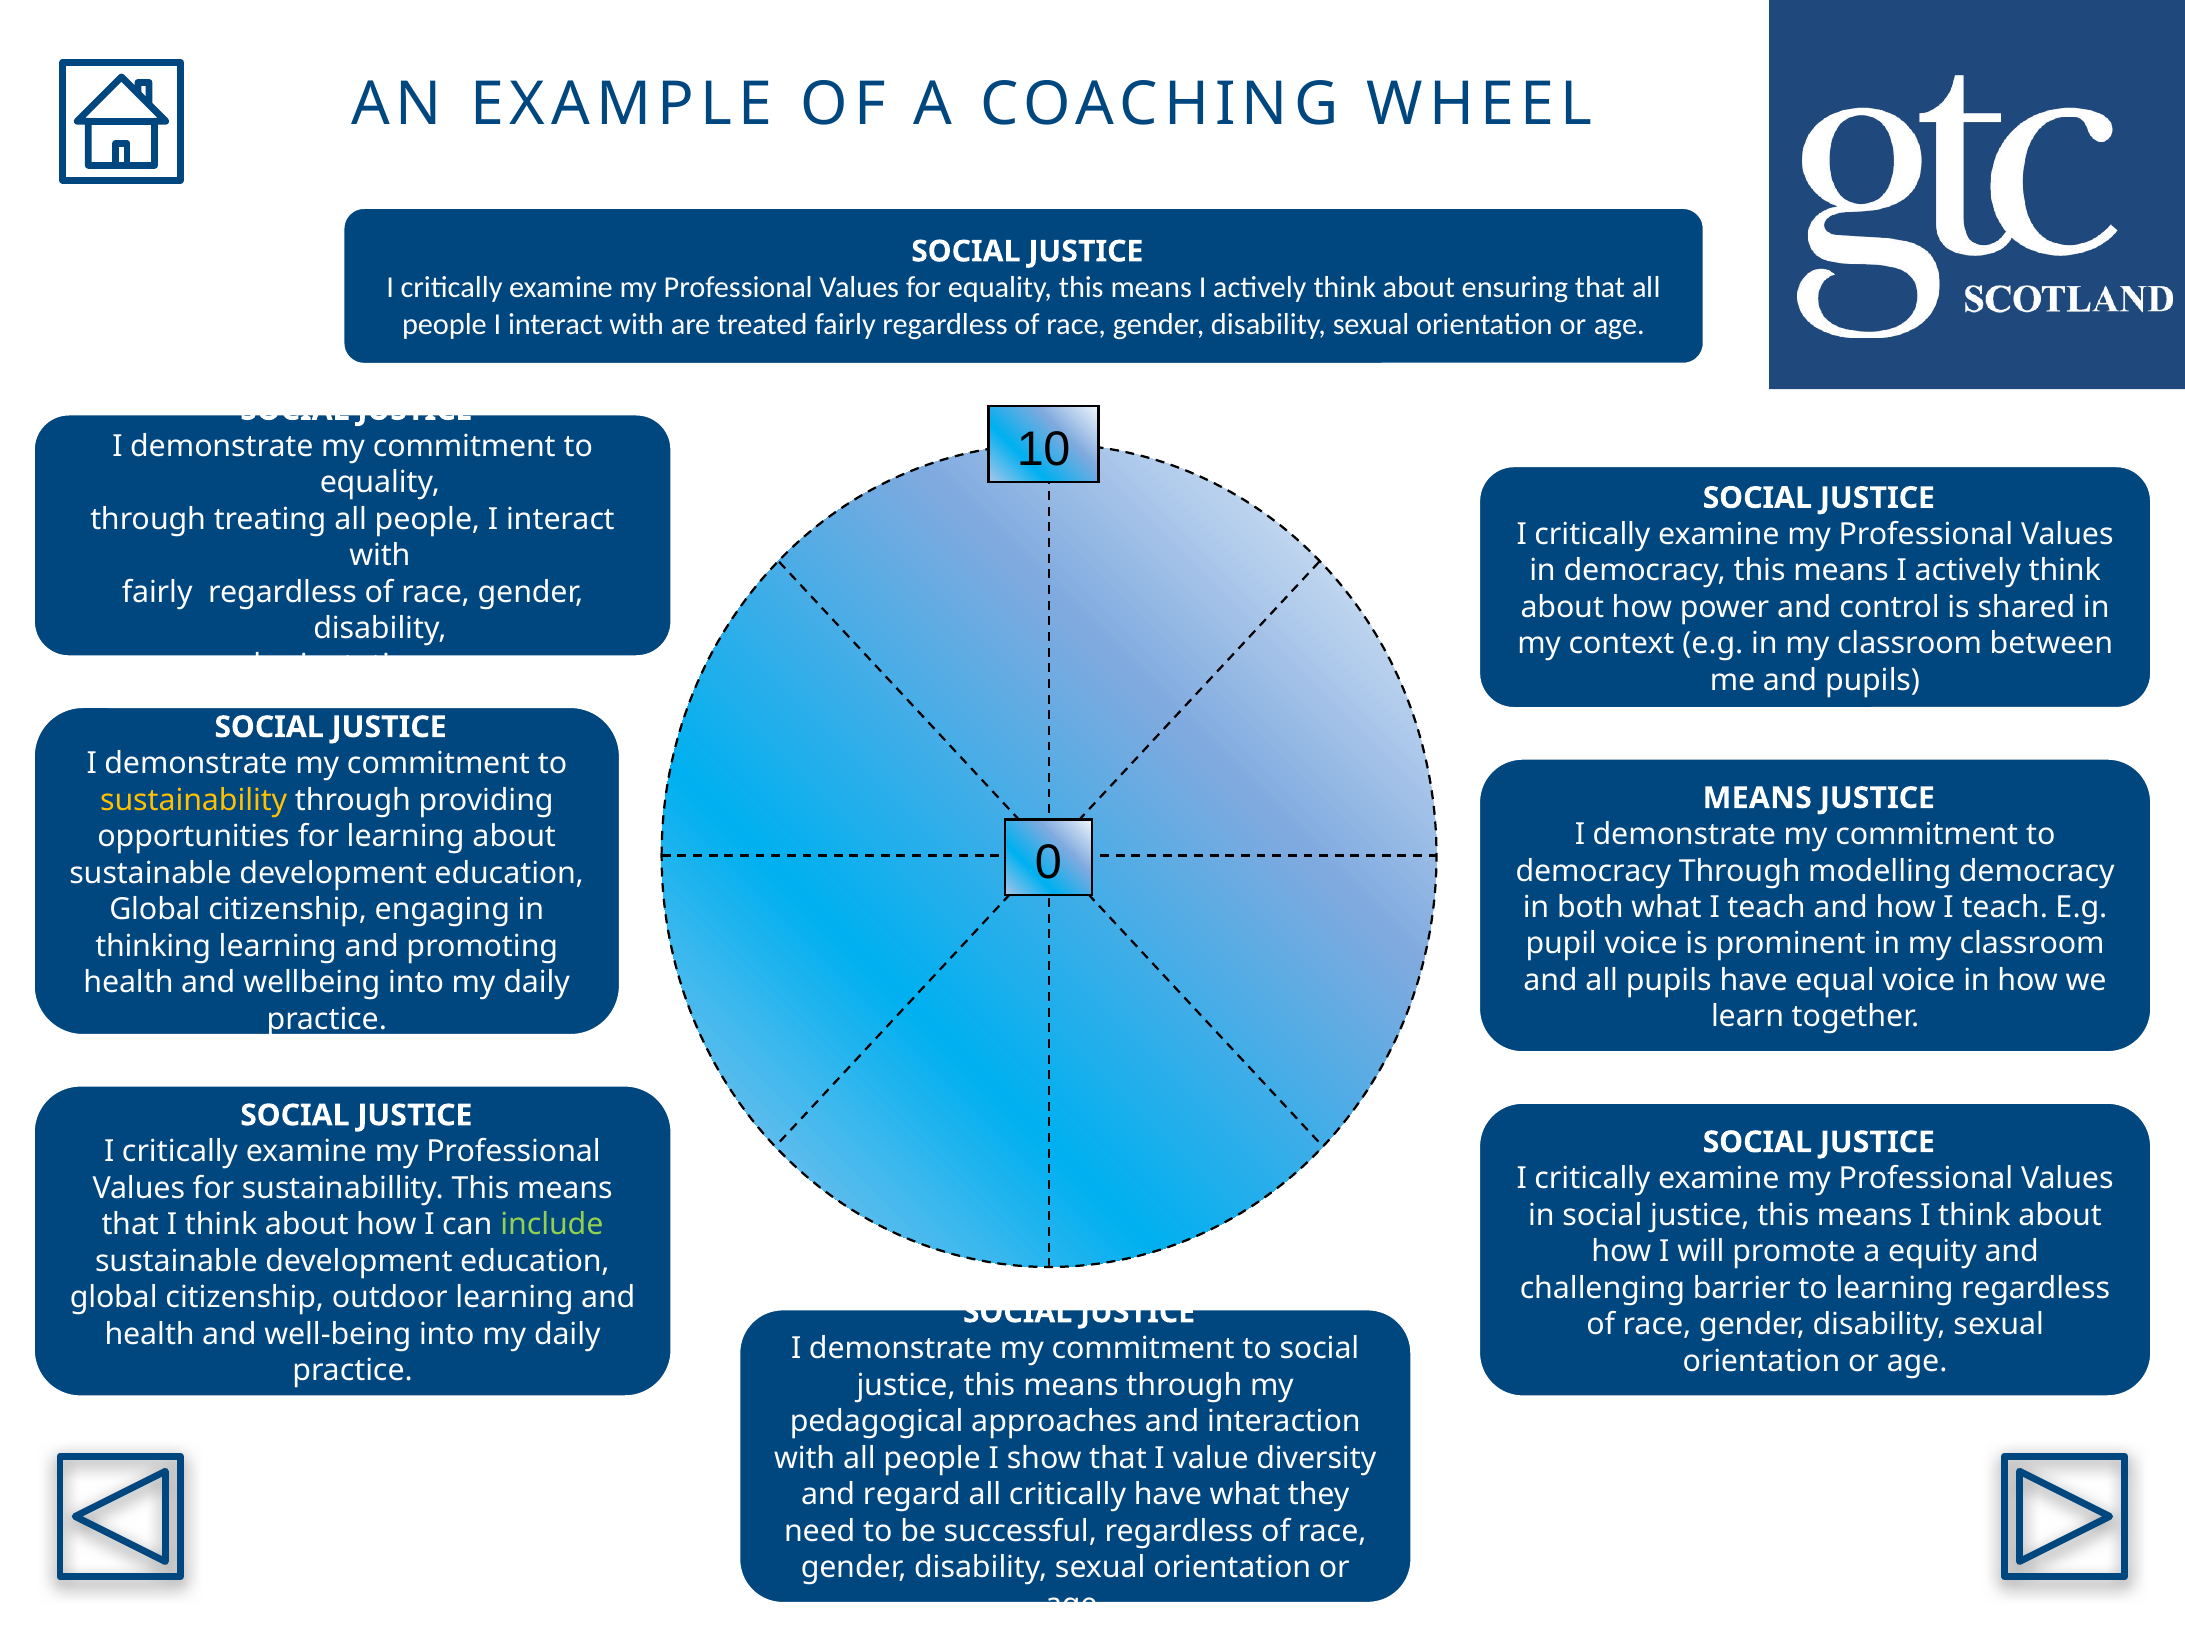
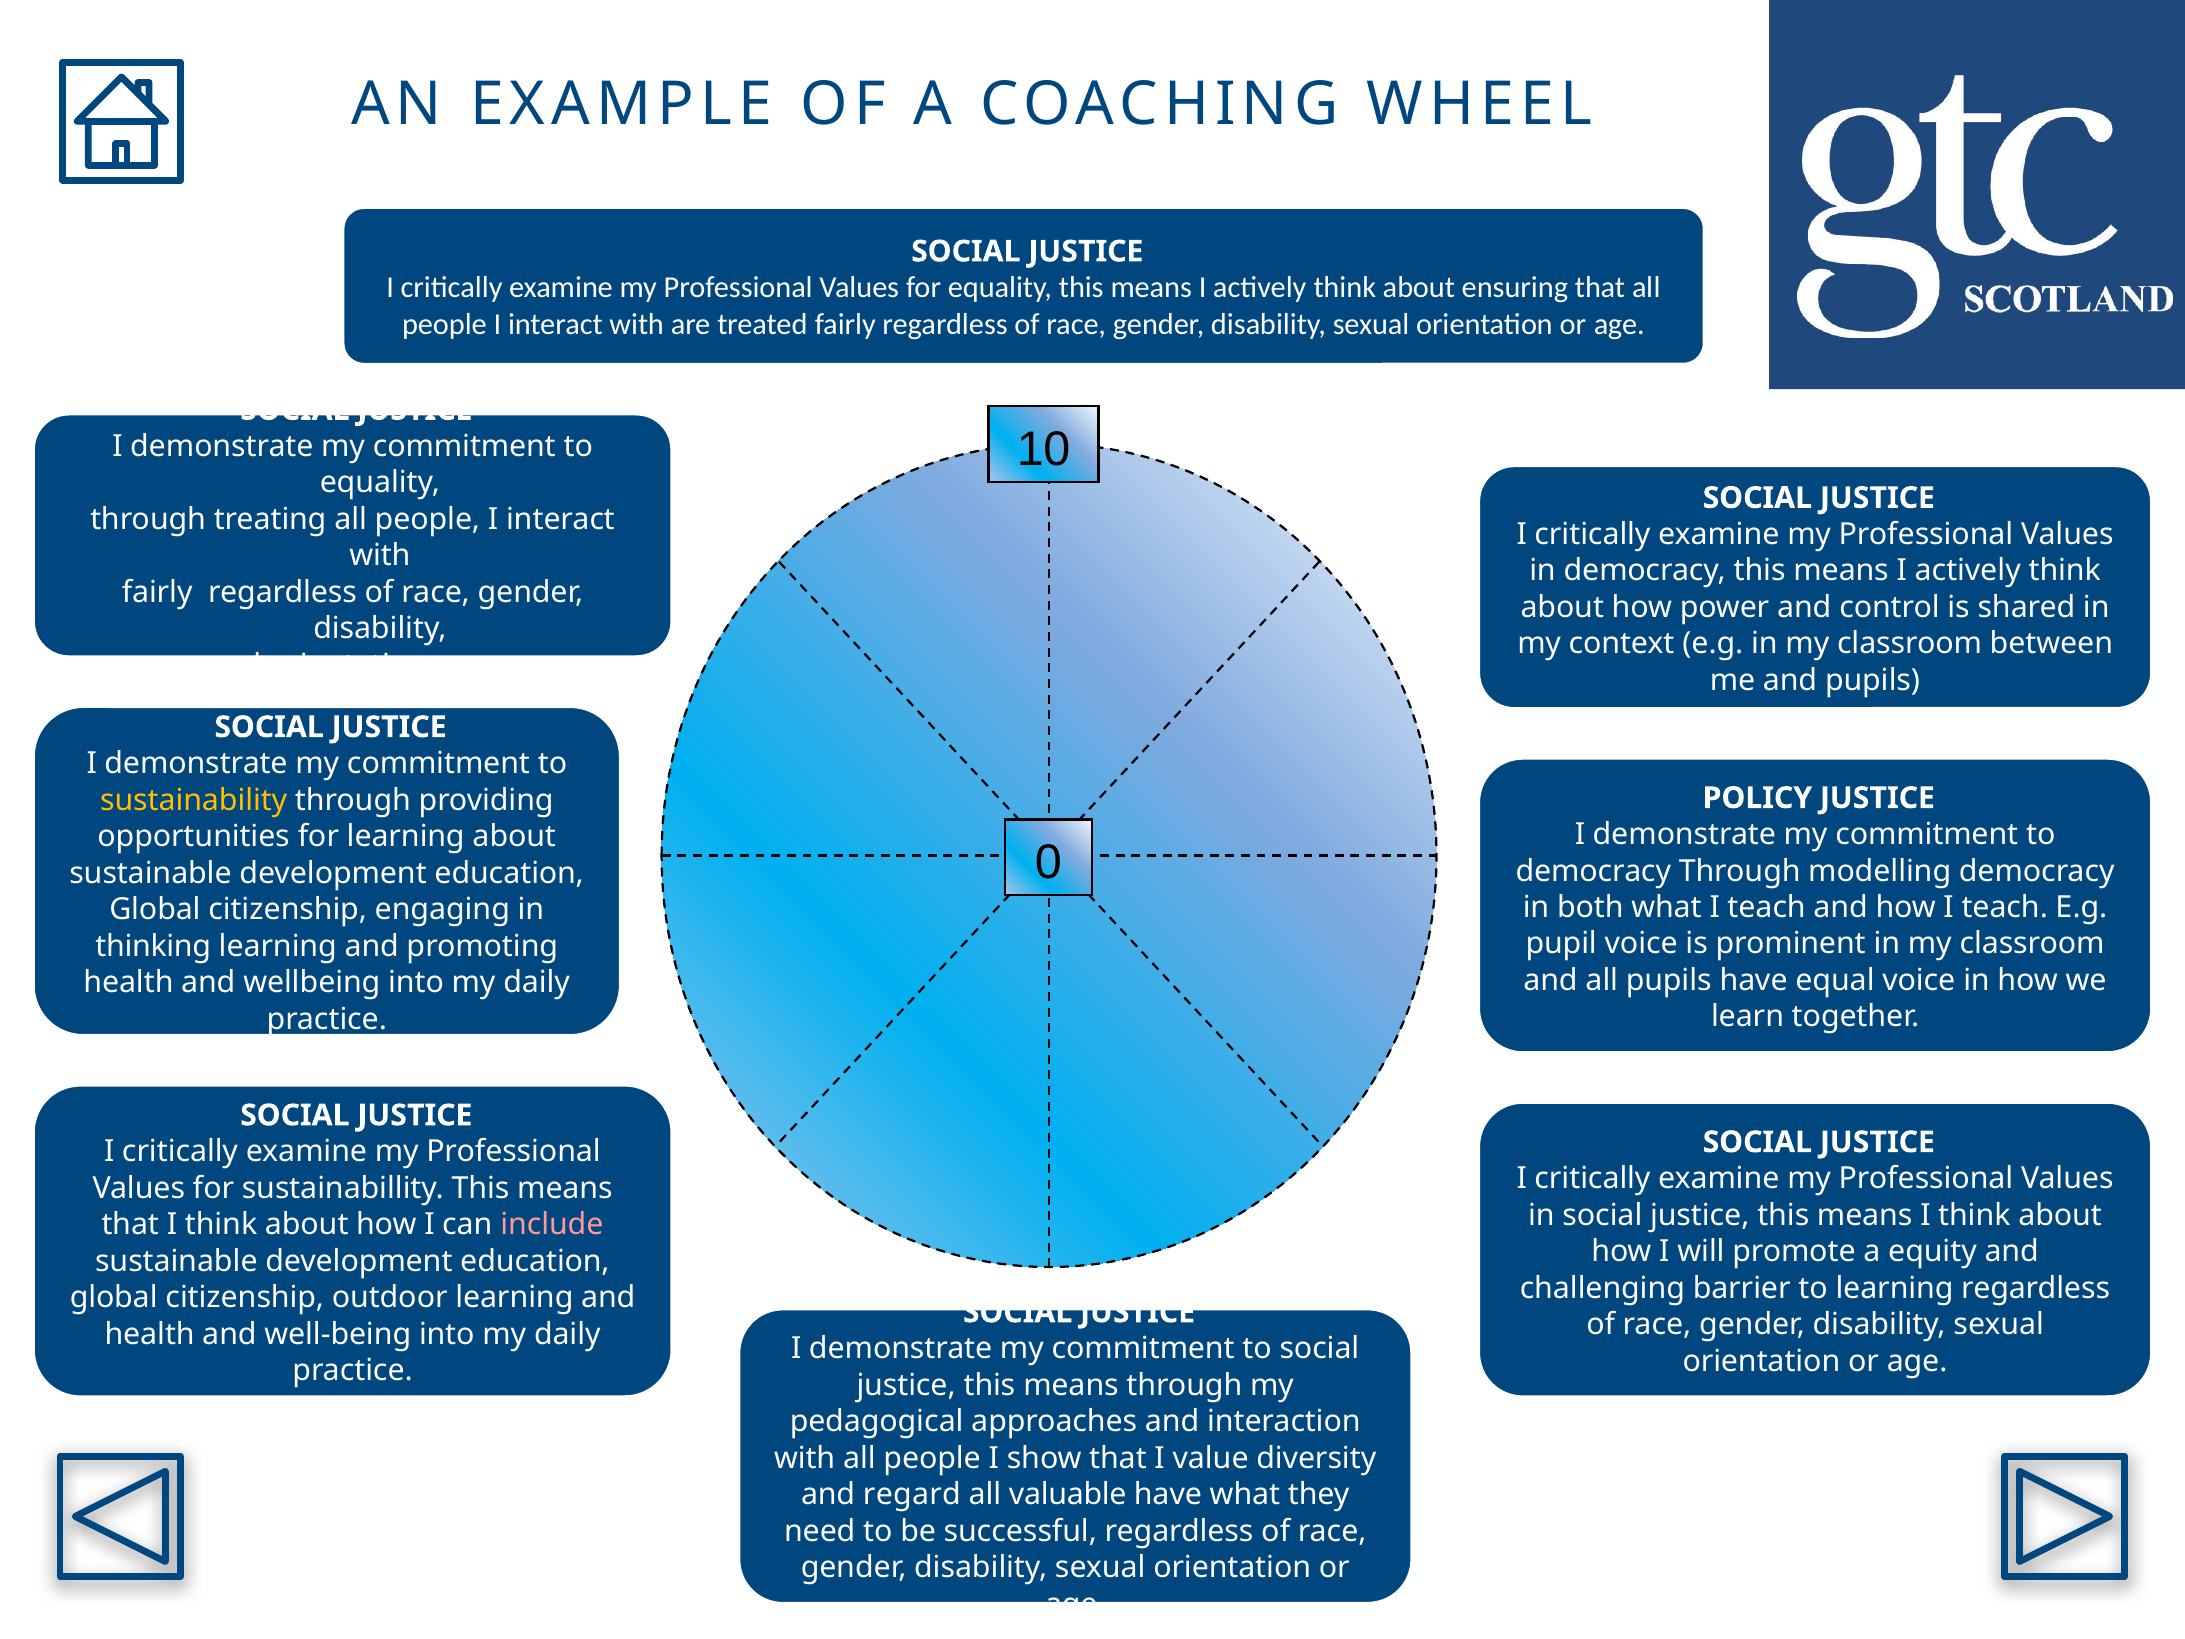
MEANS at (1757, 798): MEANS -> POLICY
include colour: light green -> pink
all critically: critically -> valuable
